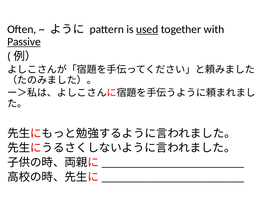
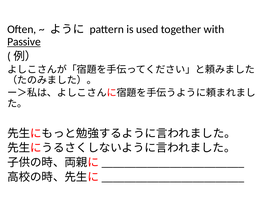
used underline: present -> none
